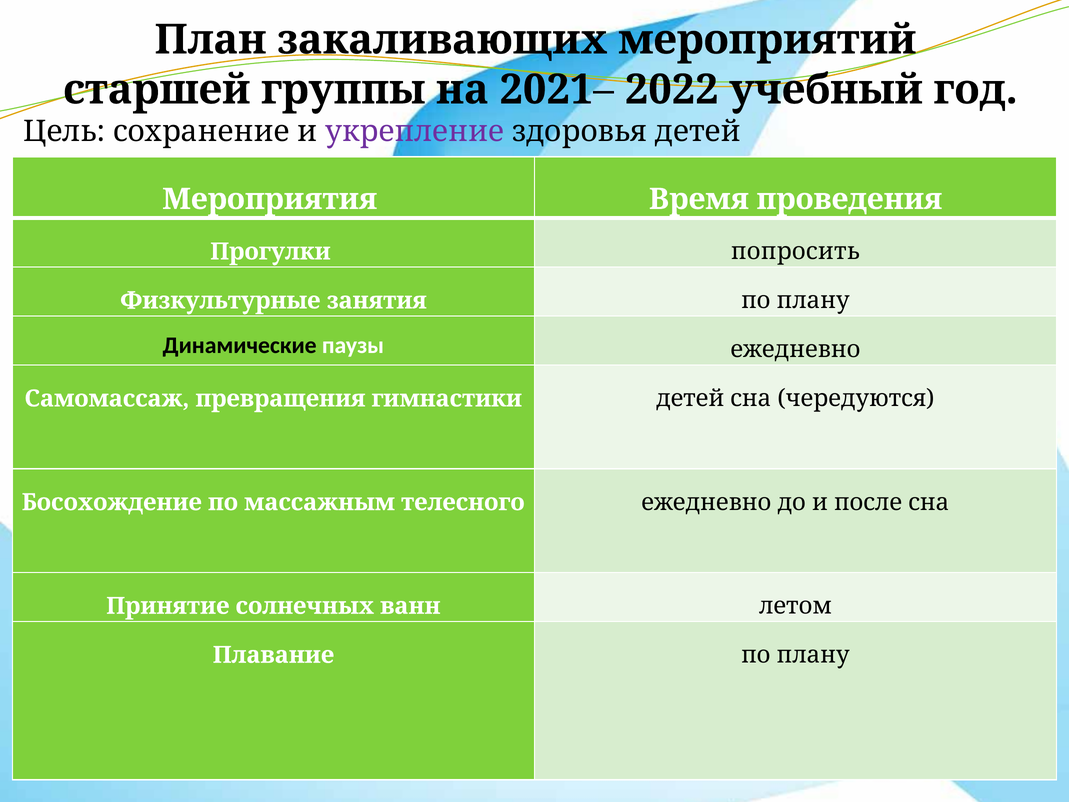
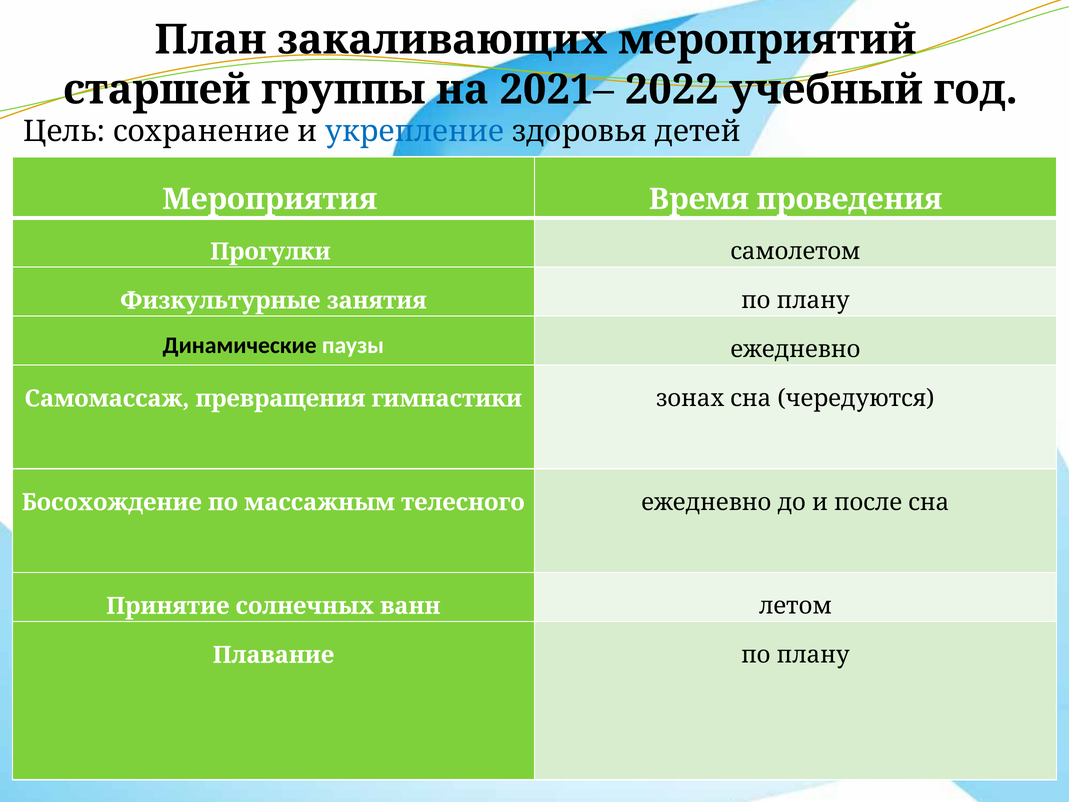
укрепление colour: purple -> blue
попросить: попросить -> самолетом
гимнастики детей: детей -> зонах
